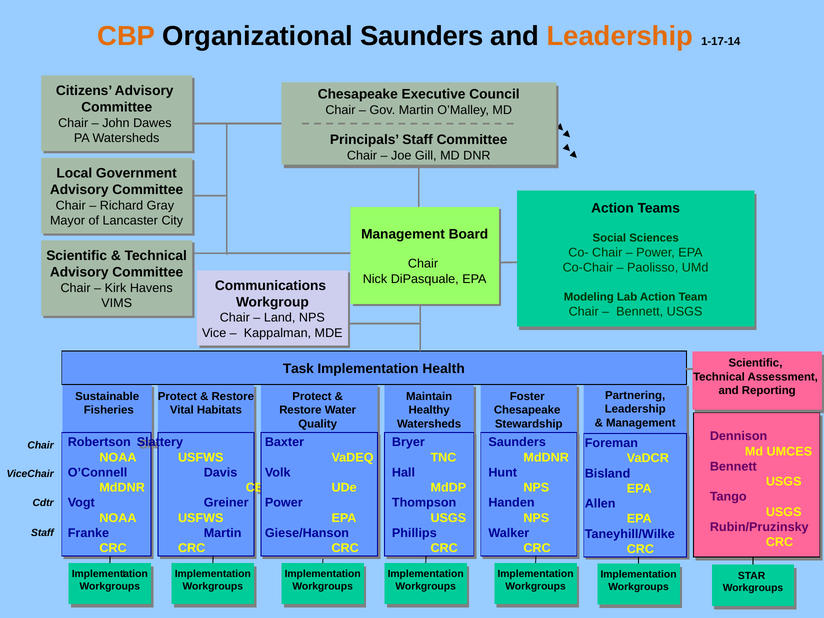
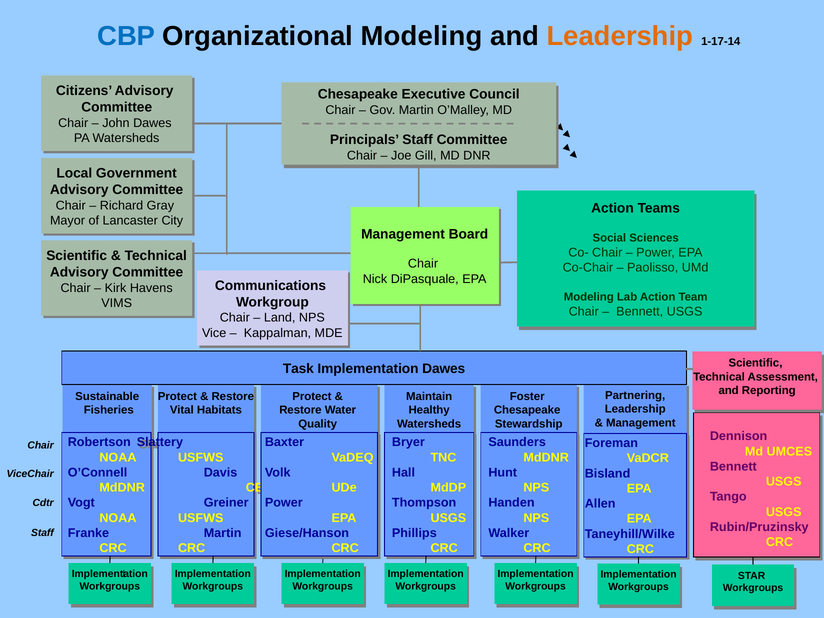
CBP colour: orange -> blue
Organizational Saunders: Saunders -> Modeling
Implementation Health: Health -> Dawes
